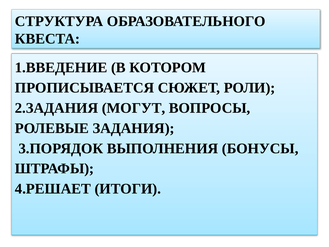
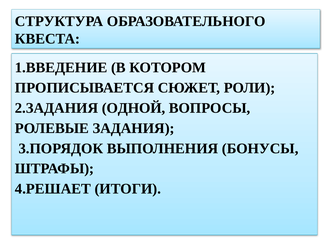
МОГУТ: МОГУТ -> ОДНОЙ
